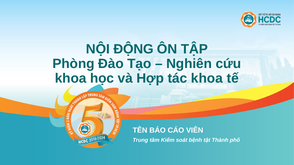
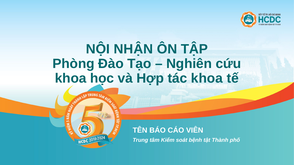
ĐỘNG: ĐỘNG -> NHẬN
